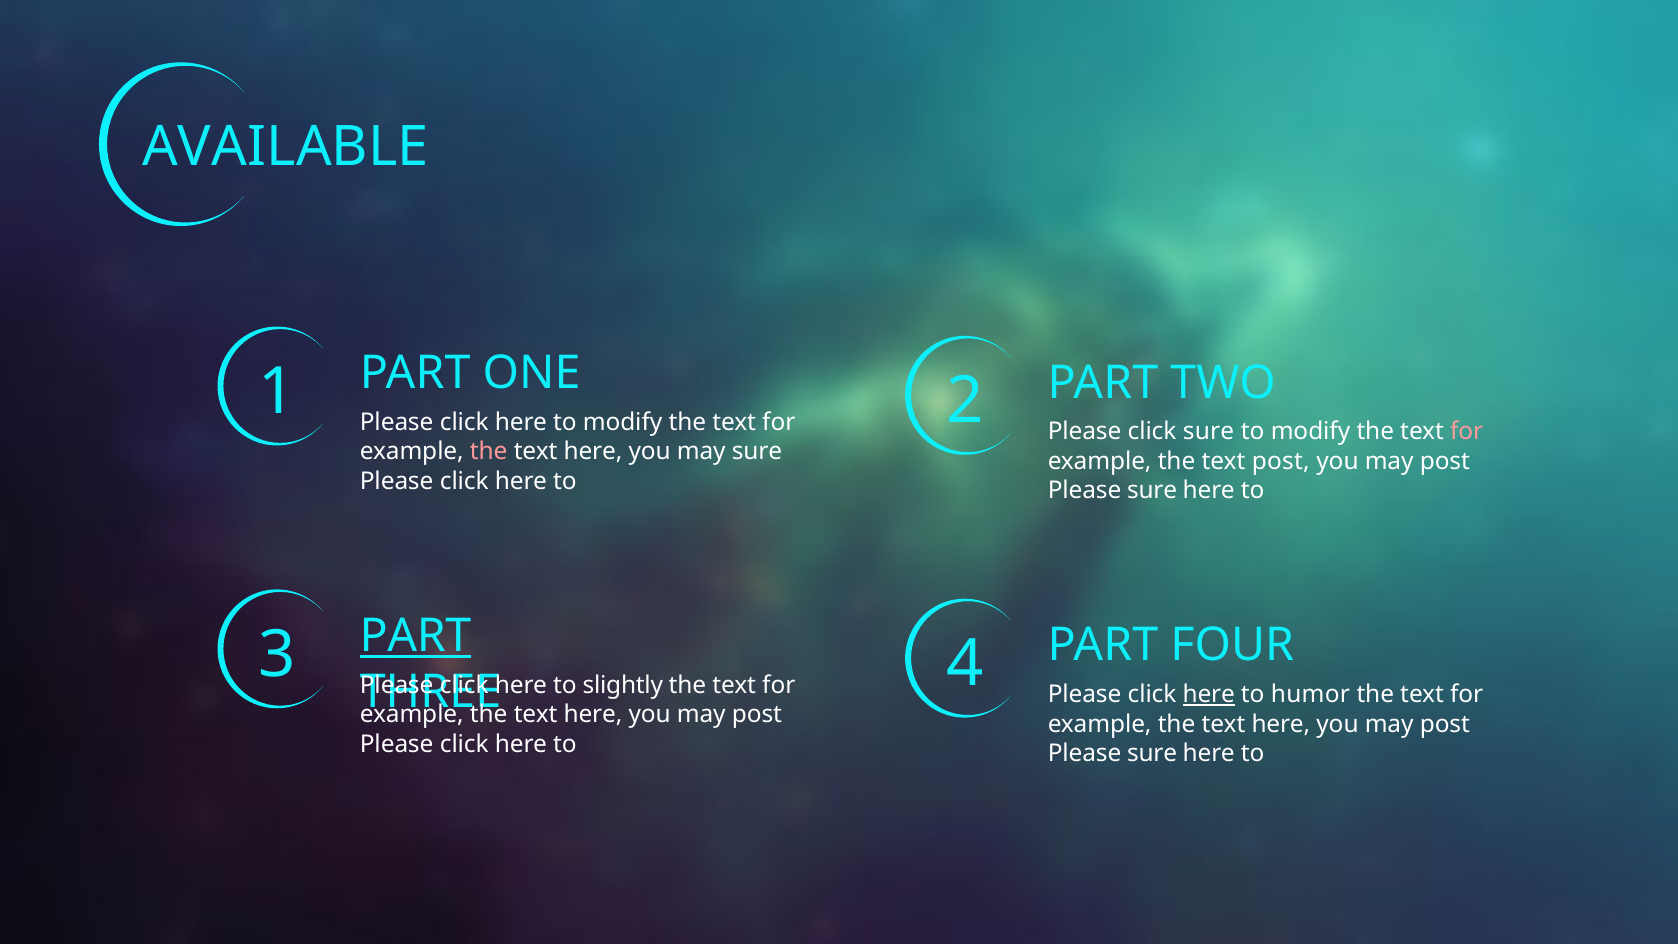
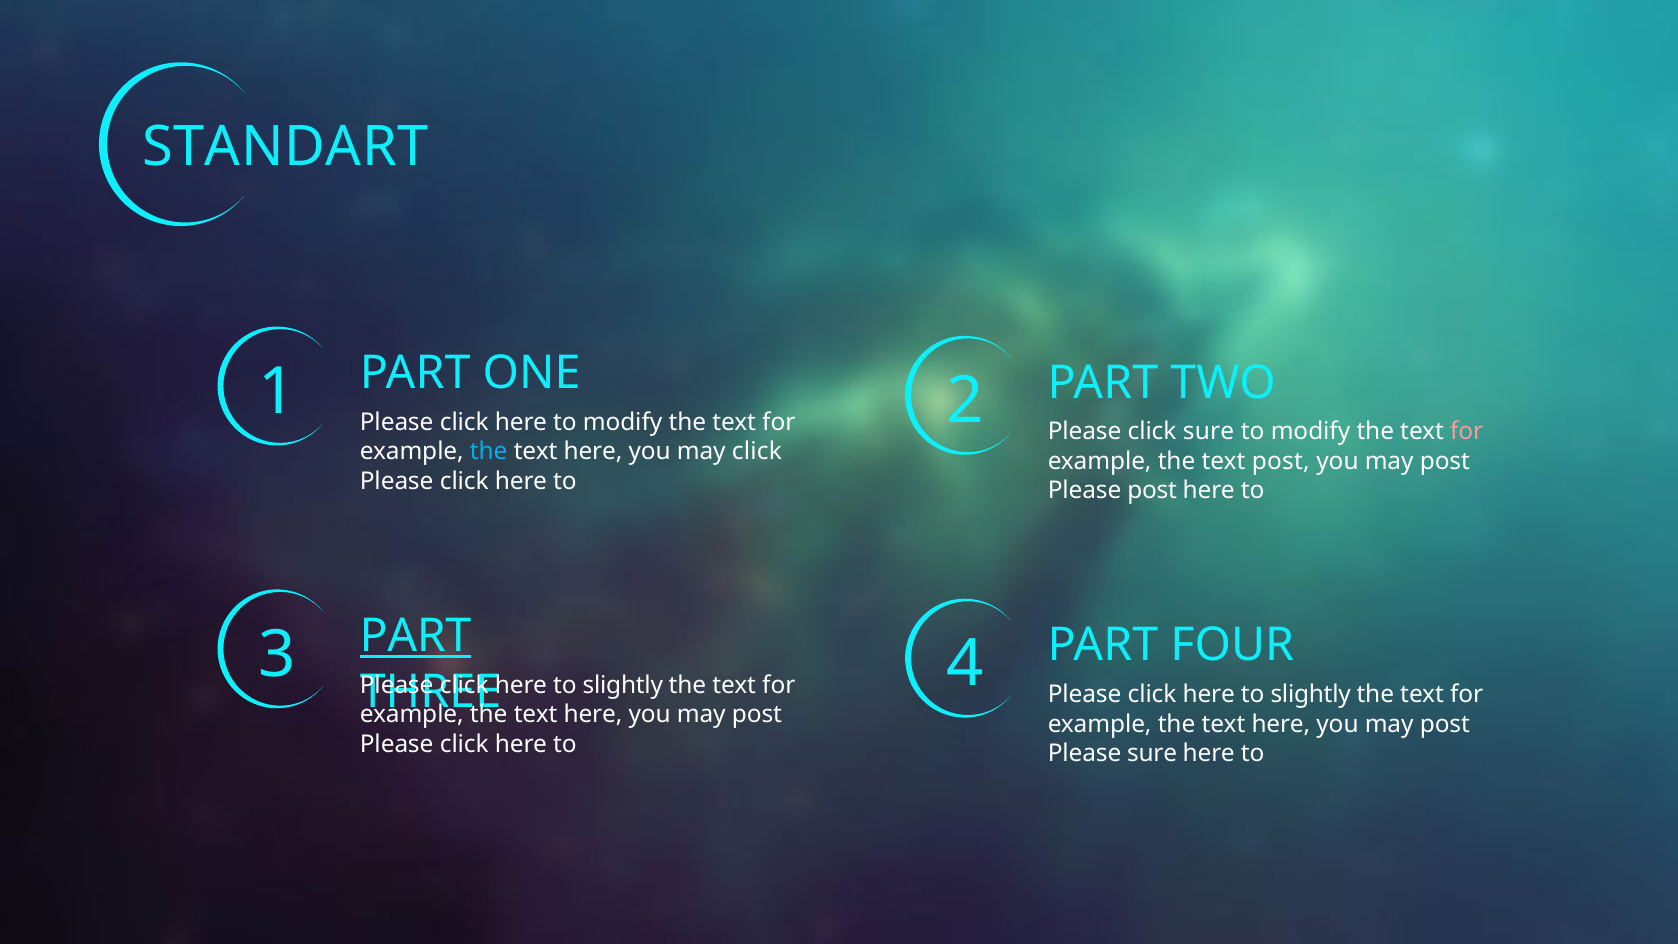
AVAILABLE: AVAILABLE -> STANDART
the at (489, 452) colour: pink -> light blue
may sure: sure -> click
sure at (1152, 491): sure -> post
here at (1209, 695) underline: present -> none
humor at (1310, 695): humor -> slightly
